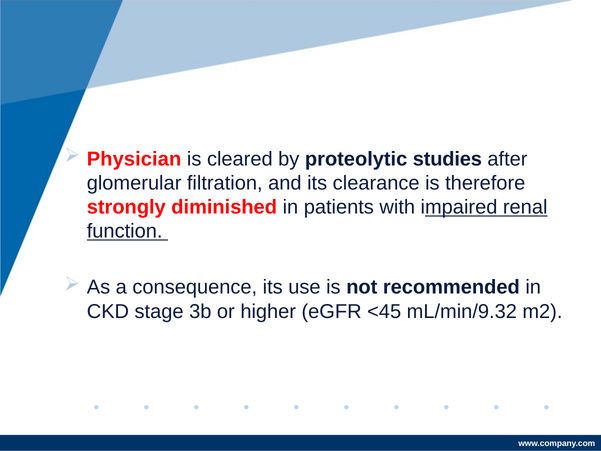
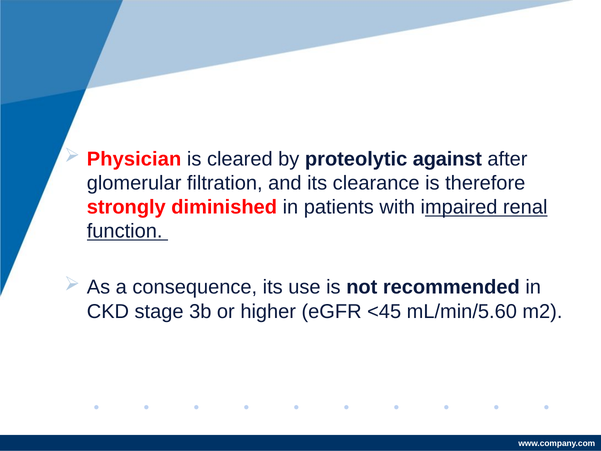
studies: studies -> against
mL/min/9.32: mL/min/9.32 -> mL/min/5.60
